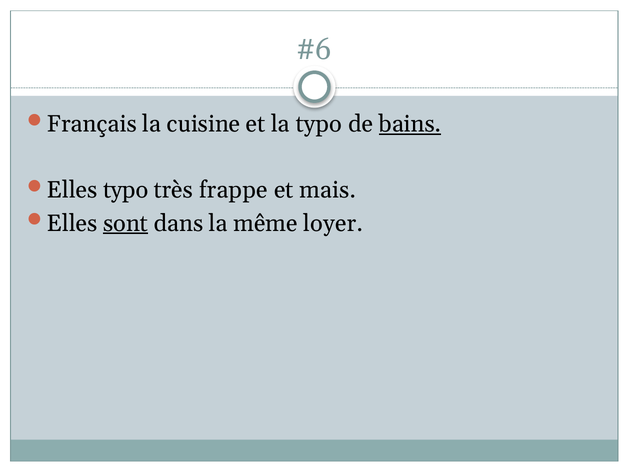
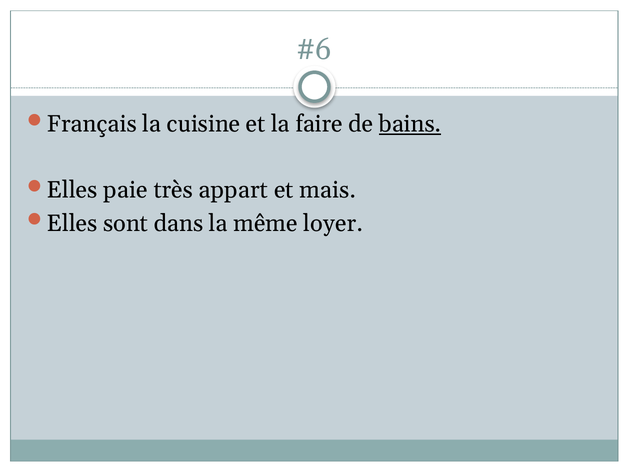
la typo: typo -> faire
Elles typo: typo -> paie
frappe: frappe -> appart
sont underline: present -> none
